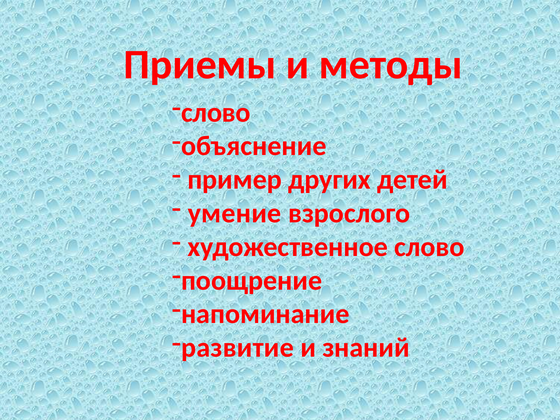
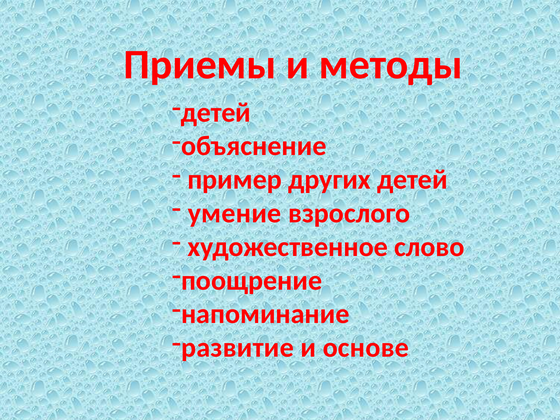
слово at (216, 112): слово -> детей
знаний: знаний -> основе
